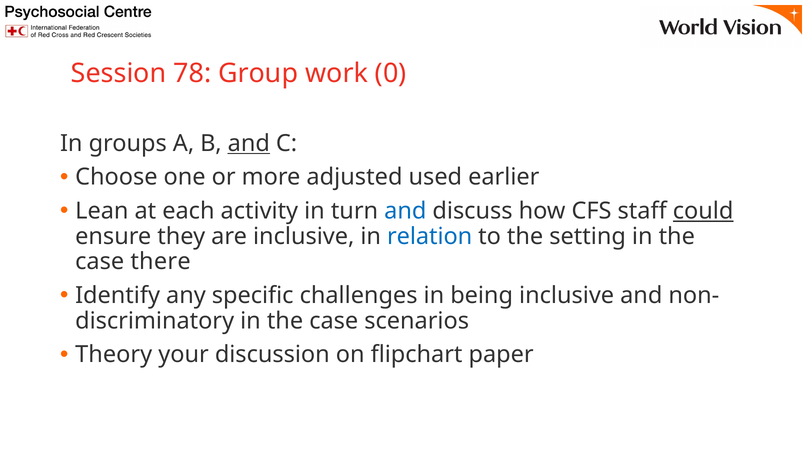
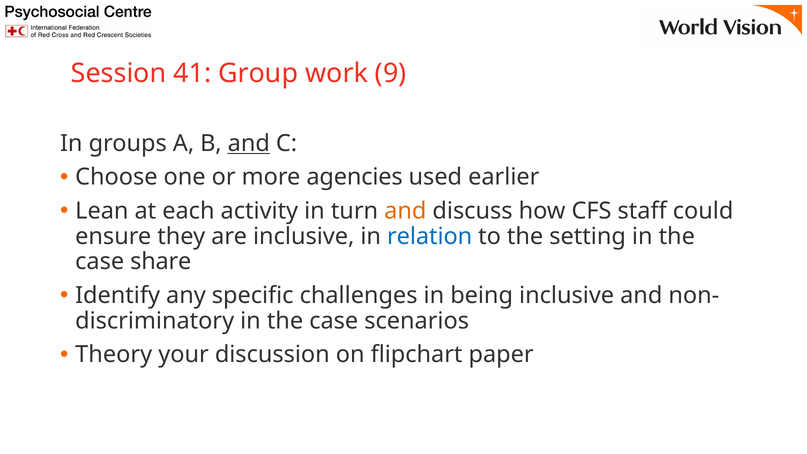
78: 78 -> 41
0: 0 -> 9
adjusted: adjusted -> agencies
and at (405, 211) colour: blue -> orange
could underline: present -> none
there: there -> share
